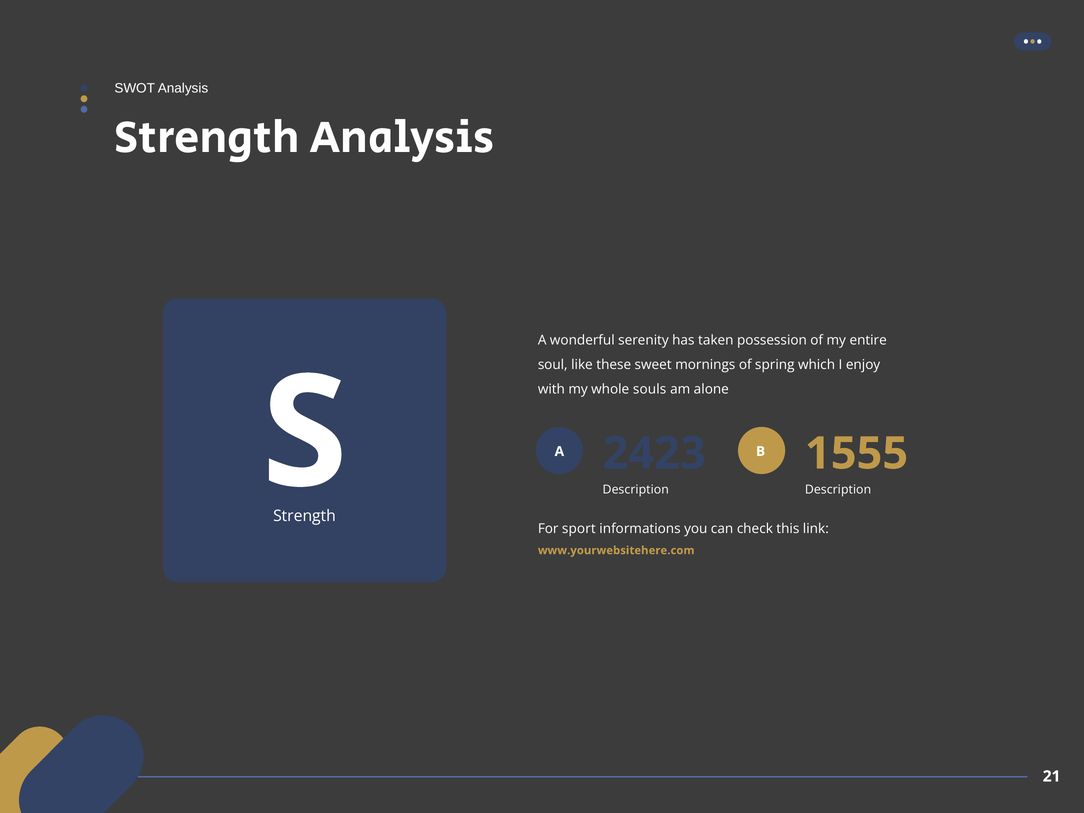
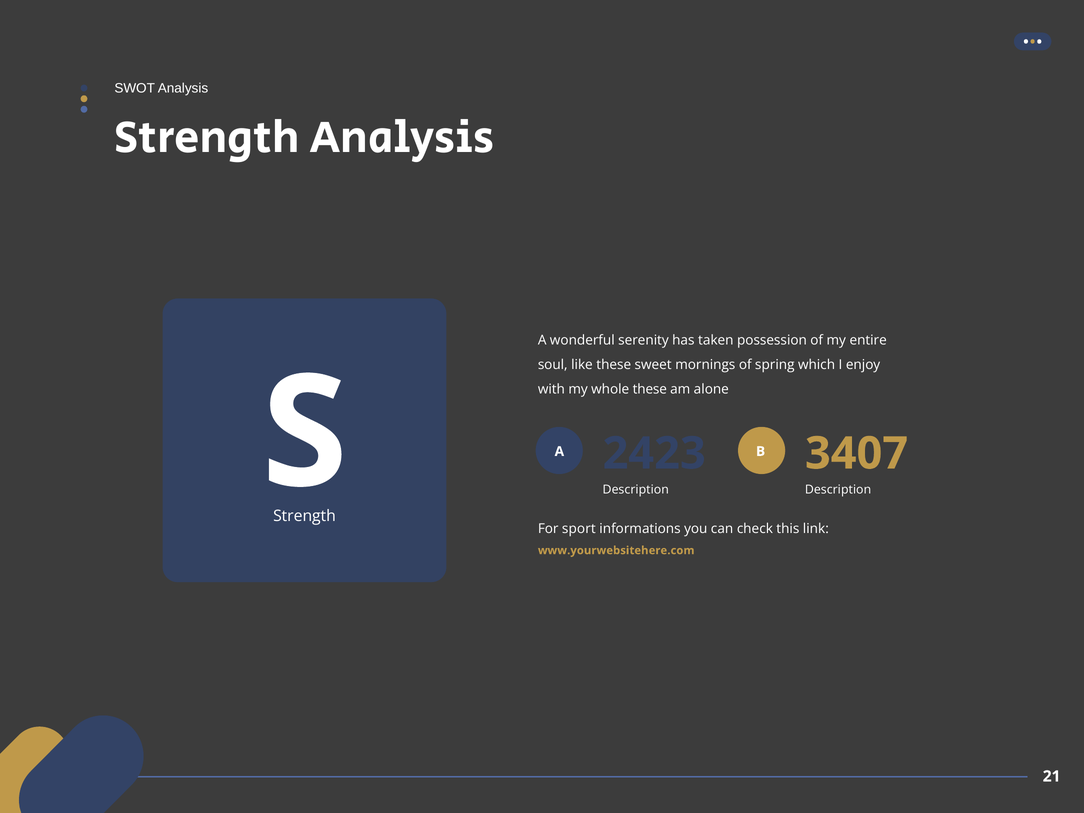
whole souls: souls -> these
1555: 1555 -> 3407
